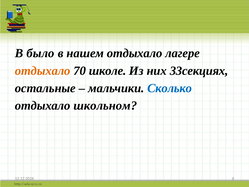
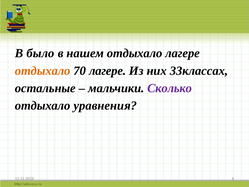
70 школе: школе -> лагере
33секциях: 33секциях -> 33классах
Сколько colour: blue -> purple
школьном: школьном -> уравнения
